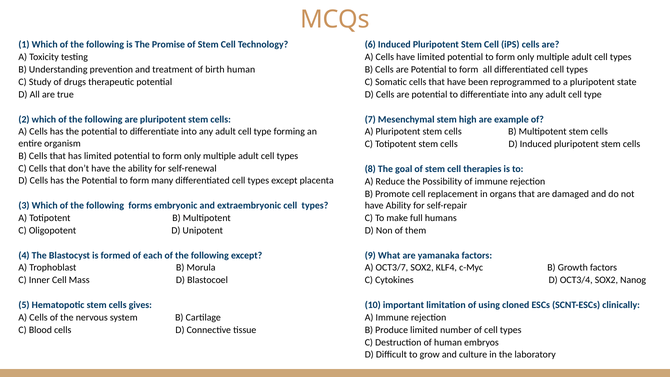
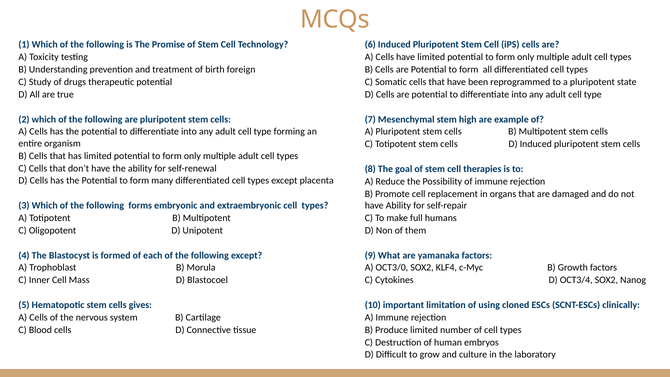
birth human: human -> foreign
OCT3/7: OCT3/7 -> OCT3/0
